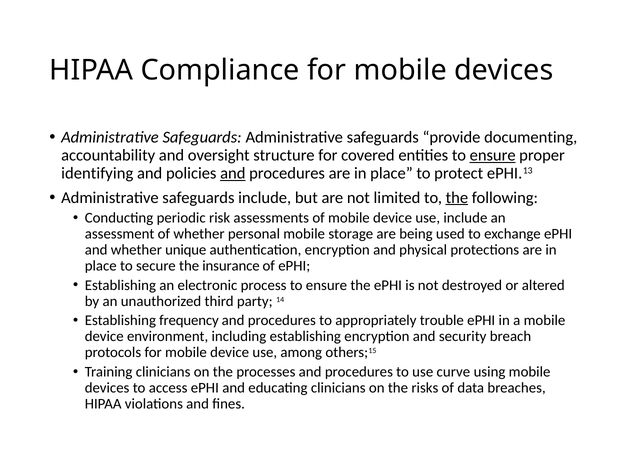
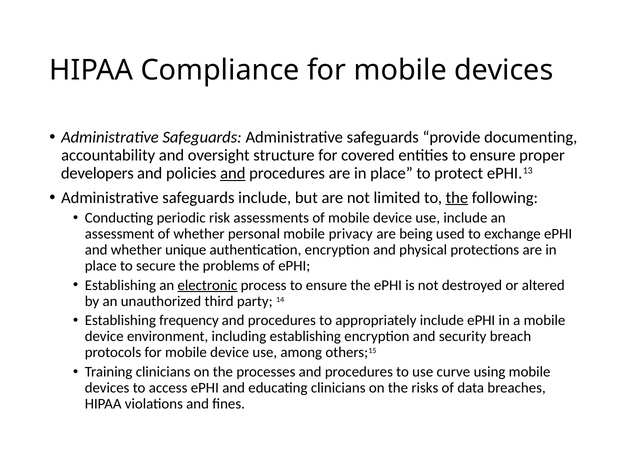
ensure at (493, 155) underline: present -> none
identifying: identifying -> developers
storage: storage -> privacy
insurance: insurance -> problems
electronic underline: none -> present
appropriately trouble: trouble -> include
